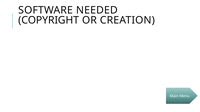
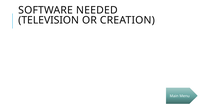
COPYRIGHT: COPYRIGHT -> TELEVISION
